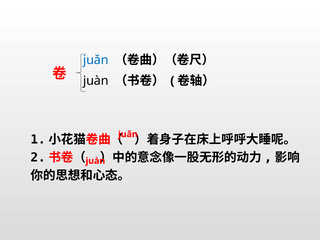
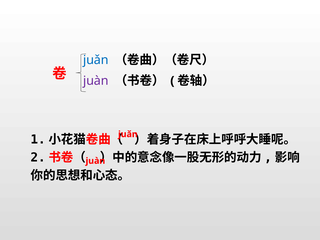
juàn at (96, 81) colour: black -> purple
